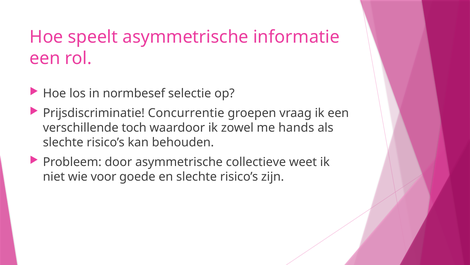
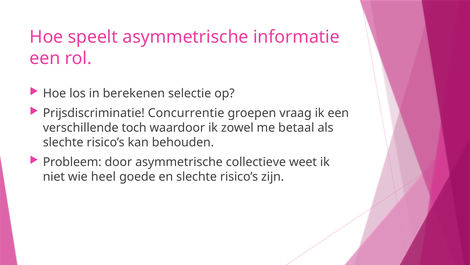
normbesef: normbesef -> berekenen
hands: hands -> betaal
voor: voor -> heel
